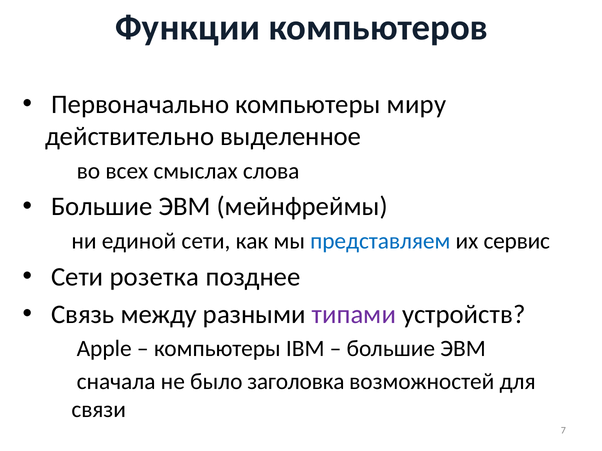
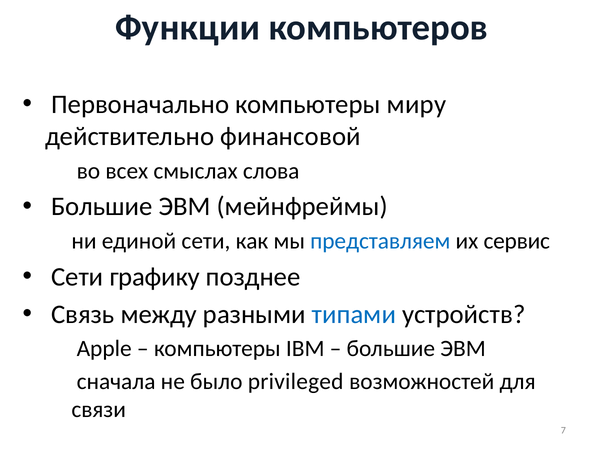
выделенное: выделенное -> финансовой
розетка: розетка -> графику
типами colour: purple -> blue
заголовка: заголовка -> privileged
